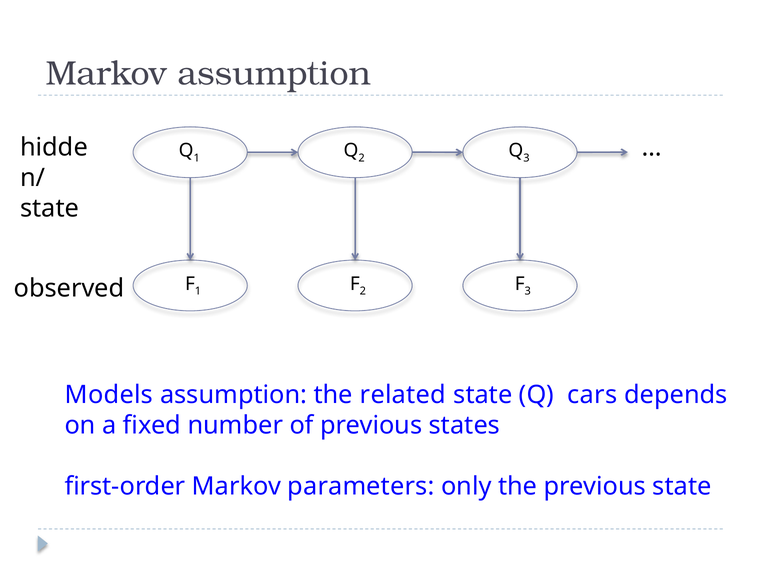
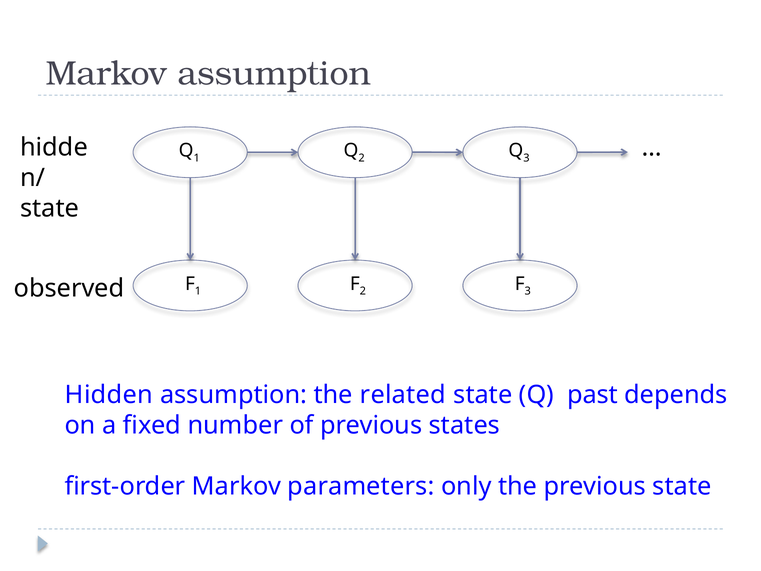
Models: Models -> Hidden
cars: cars -> past
